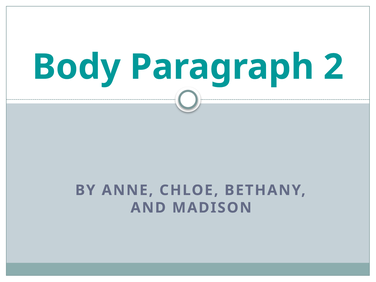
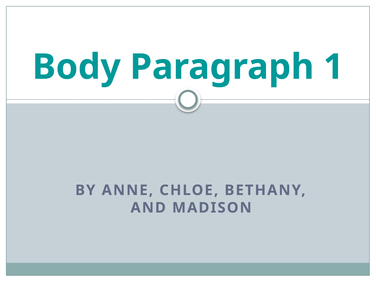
2: 2 -> 1
